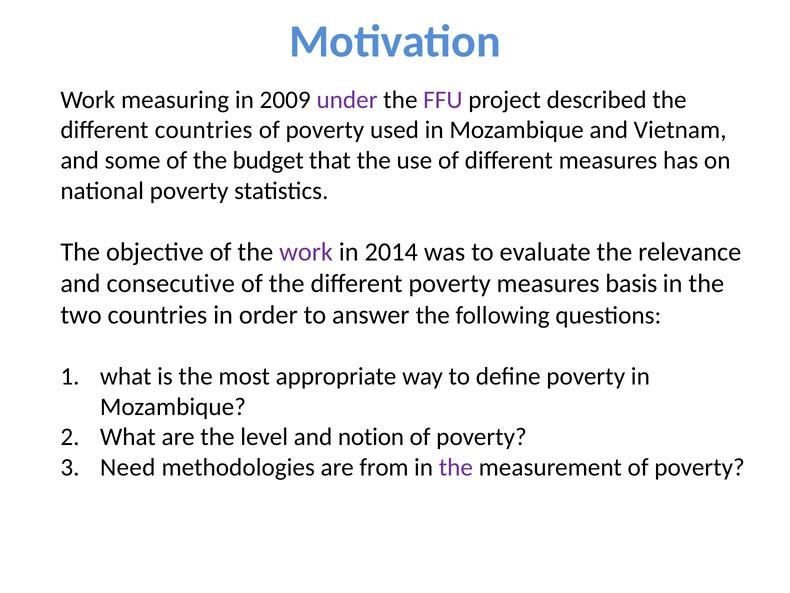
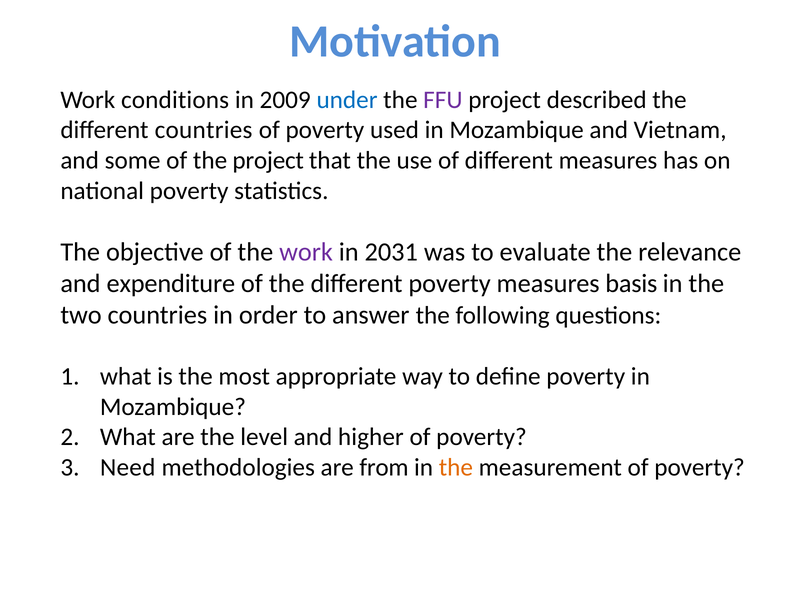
measuring: measuring -> conditions
under colour: purple -> blue
the budget: budget -> project
2014: 2014 -> 2031
consecutive: consecutive -> expenditure
notion: notion -> higher
the at (456, 467) colour: purple -> orange
